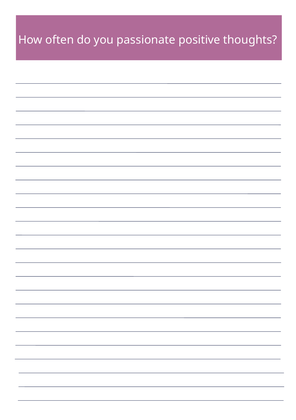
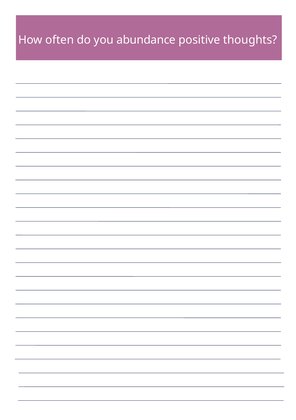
passionate: passionate -> abundance
